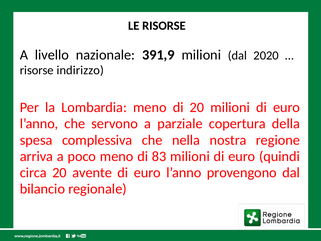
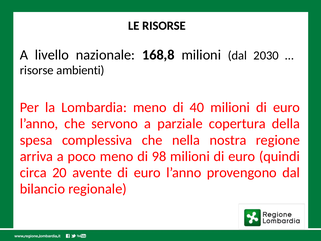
391,9: 391,9 -> 168,8
2020: 2020 -> 2030
indirizzo: indirizzo -> ambienti
di 20: 20 -> 40
83: 83 -> 98
